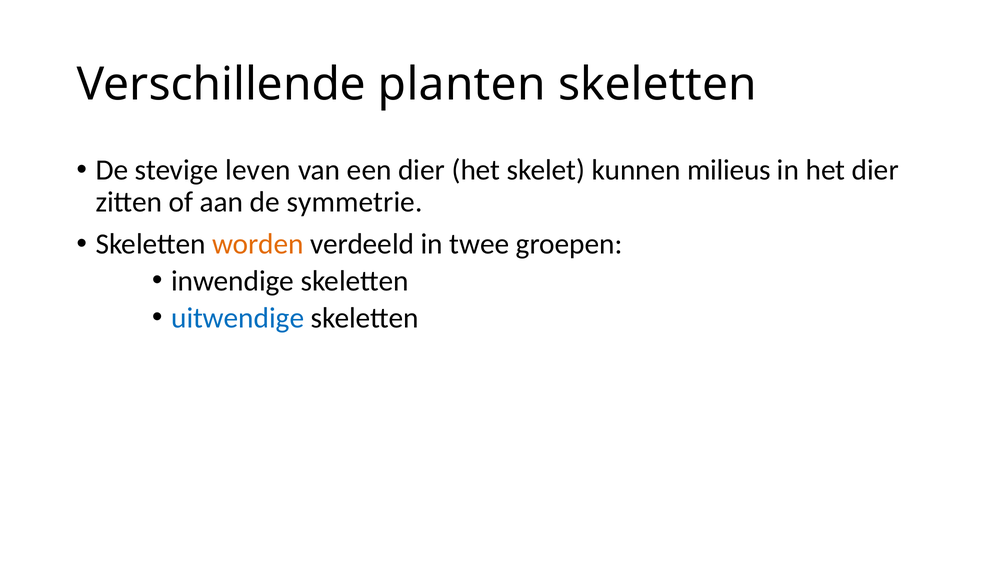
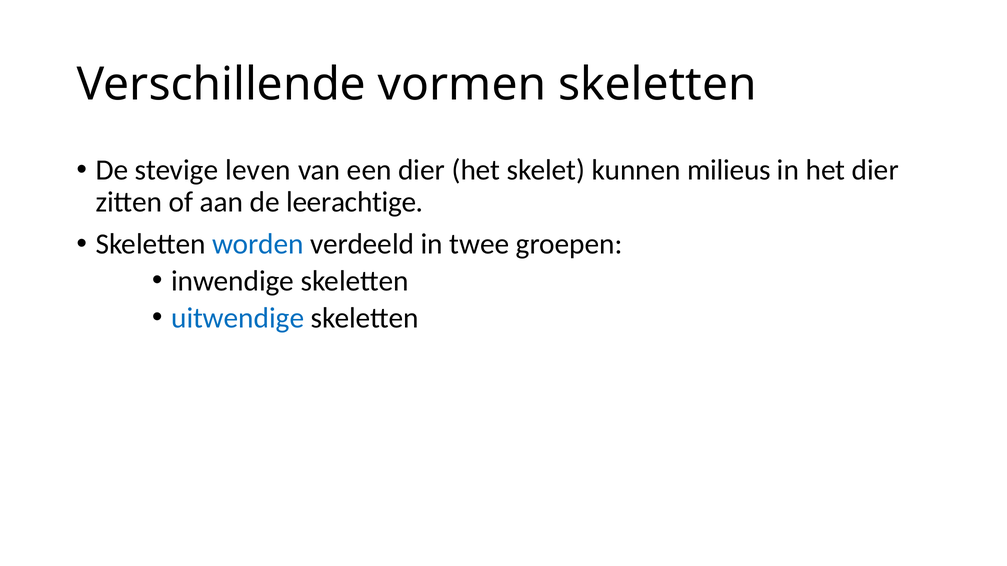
planten: planten -> vormen
symmetrie: symmetrie -> leerachtige
worden colour: orange -> blue
